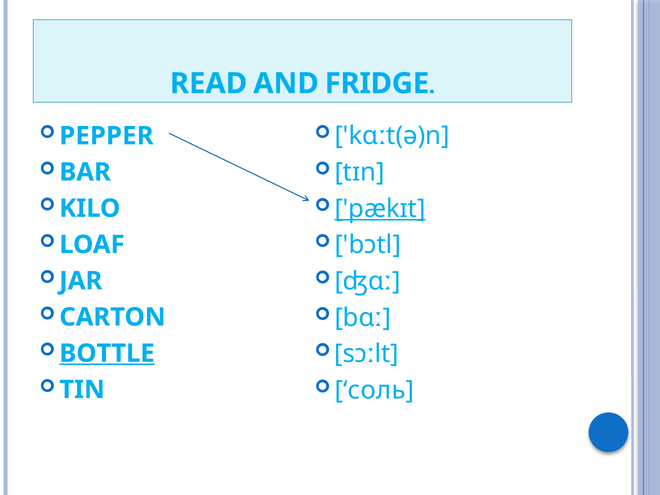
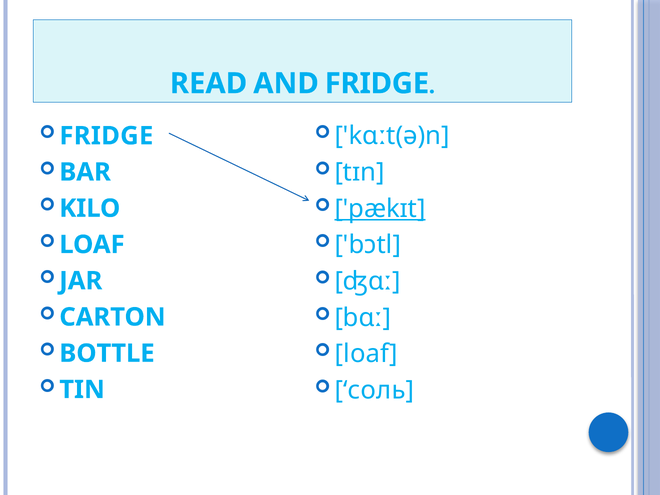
PEPPER at (106, 136): PEPPER -> FRIDGE
BOTTLE underline: present -> none
sɔːlt at (366, 354): sɔːlt -> loaf
